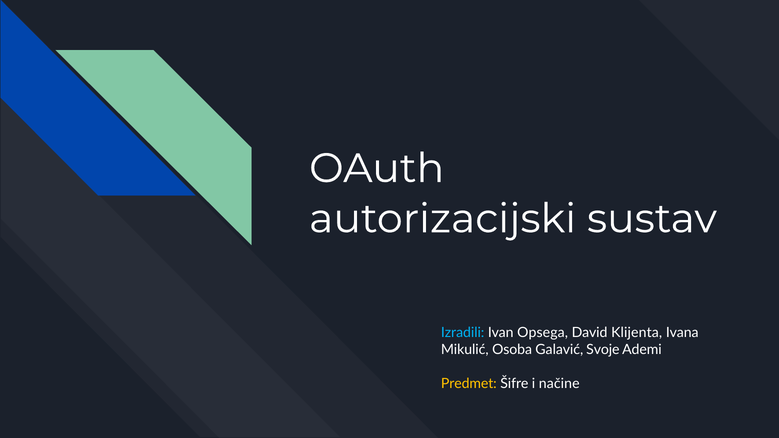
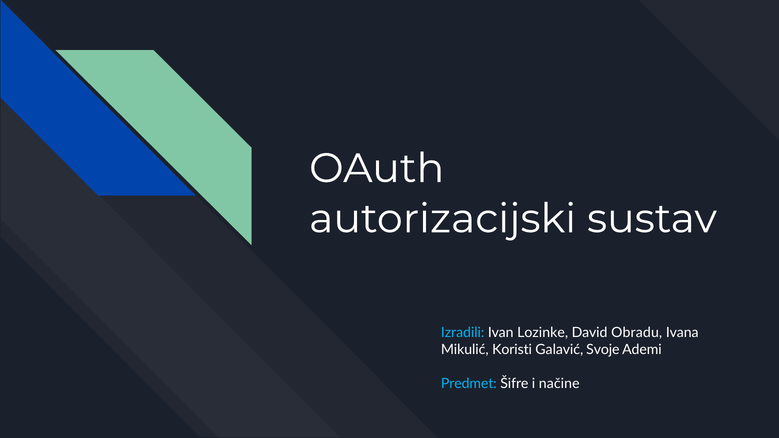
Opsega: Opsega -> Lozinke
Klijenta: Klijenta -> Obradu
Osoba: Osoba -> Koristi
Predmet colour: yellow -> light blue
